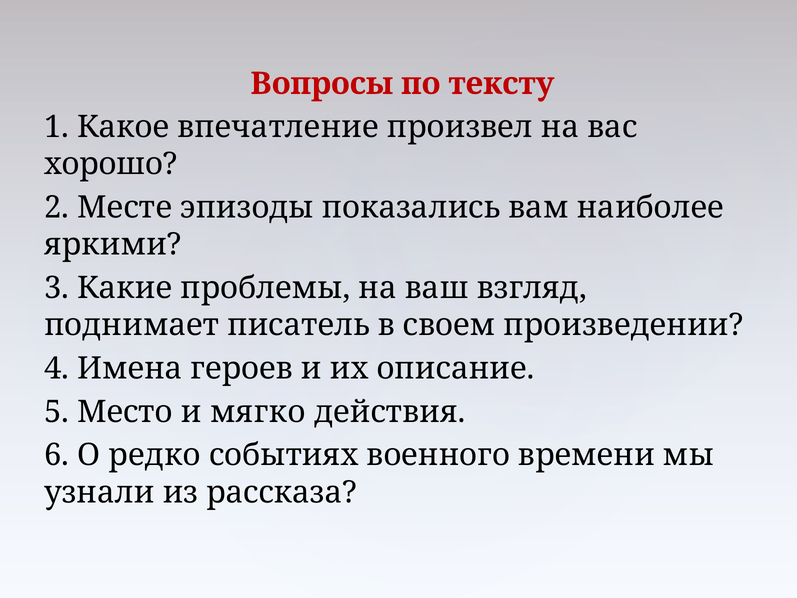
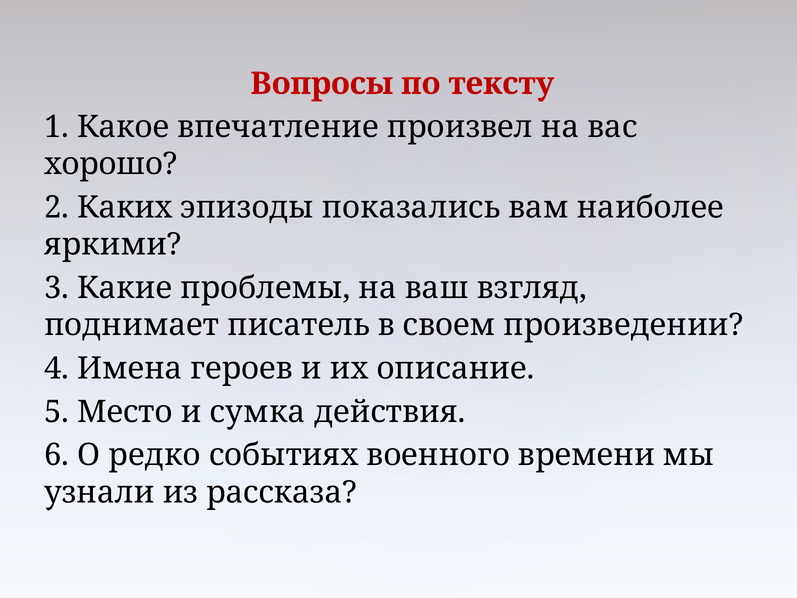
Месте: Месте -> Каких
мягко: мягко -> сумка
